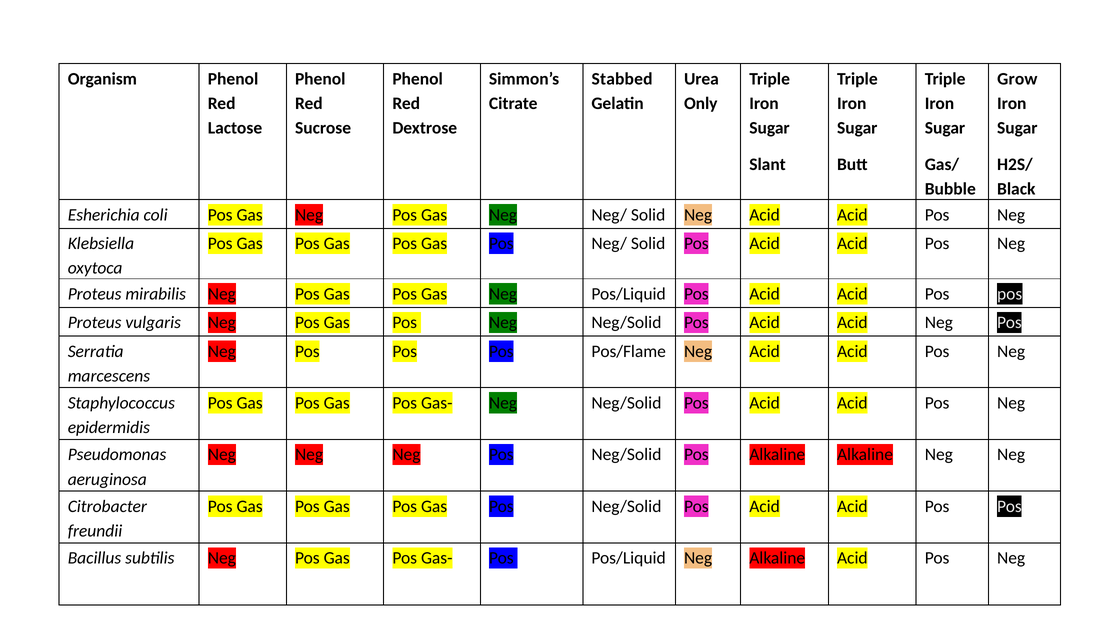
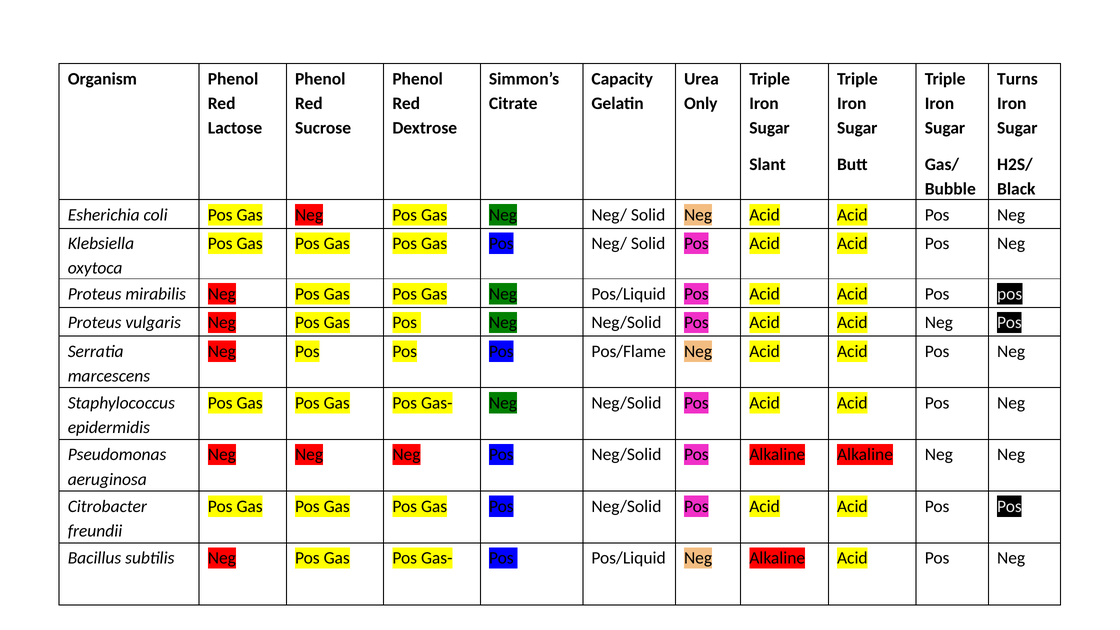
Stabbed: Stabbed -> Capacity
Grow: Grow -> Turns
